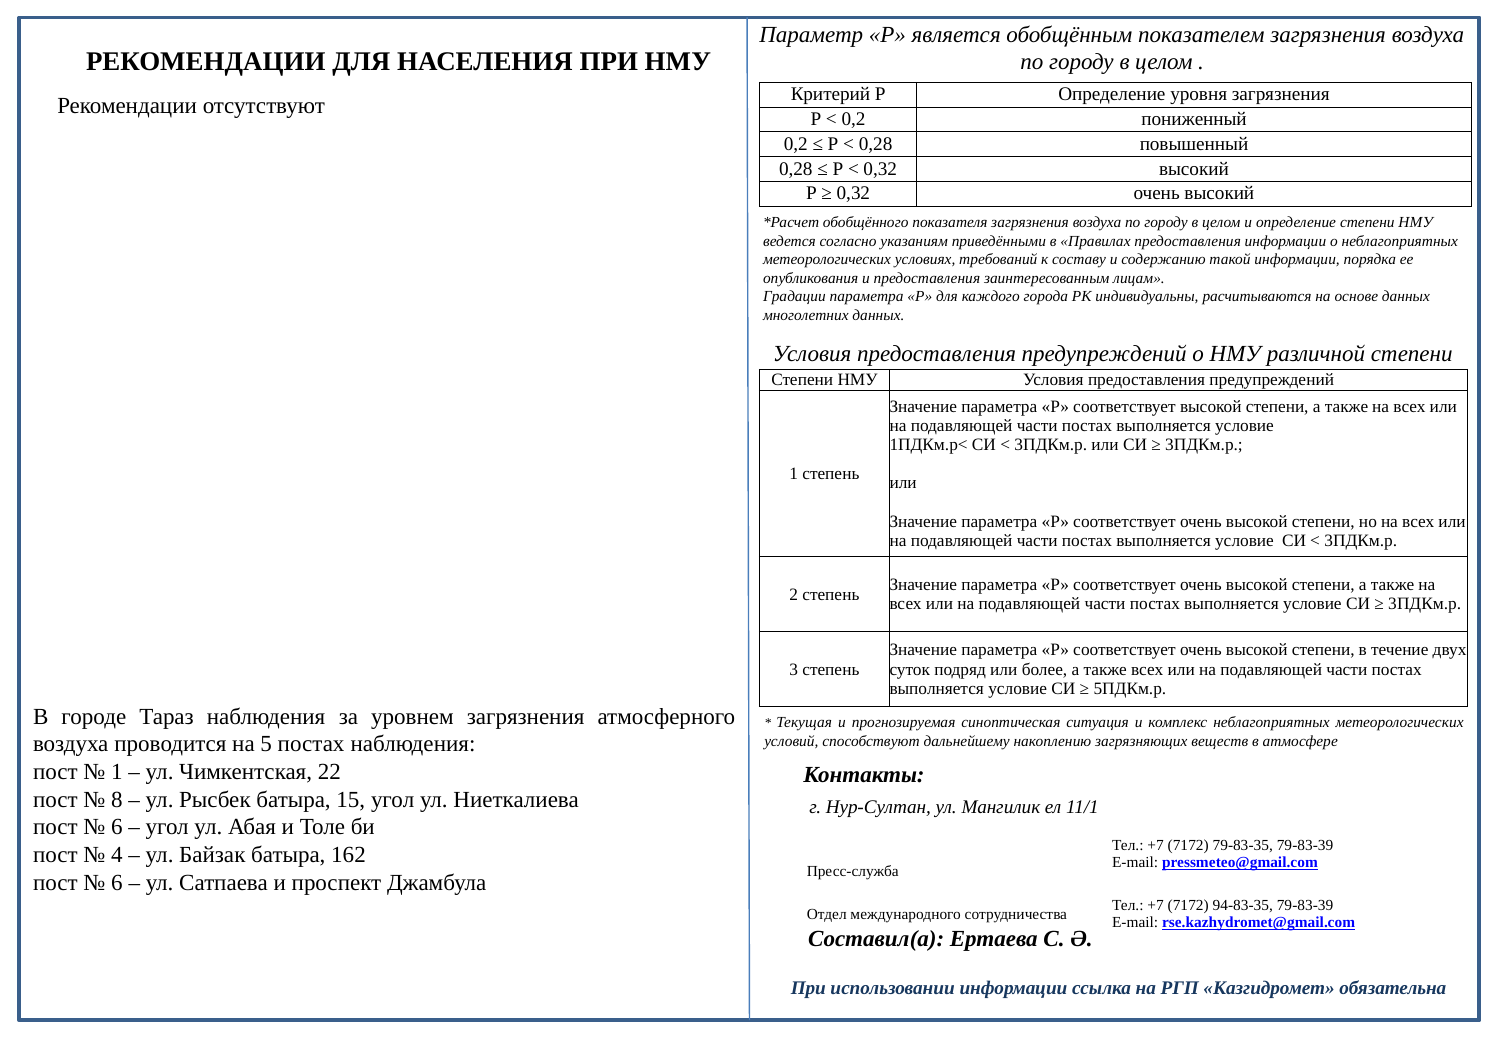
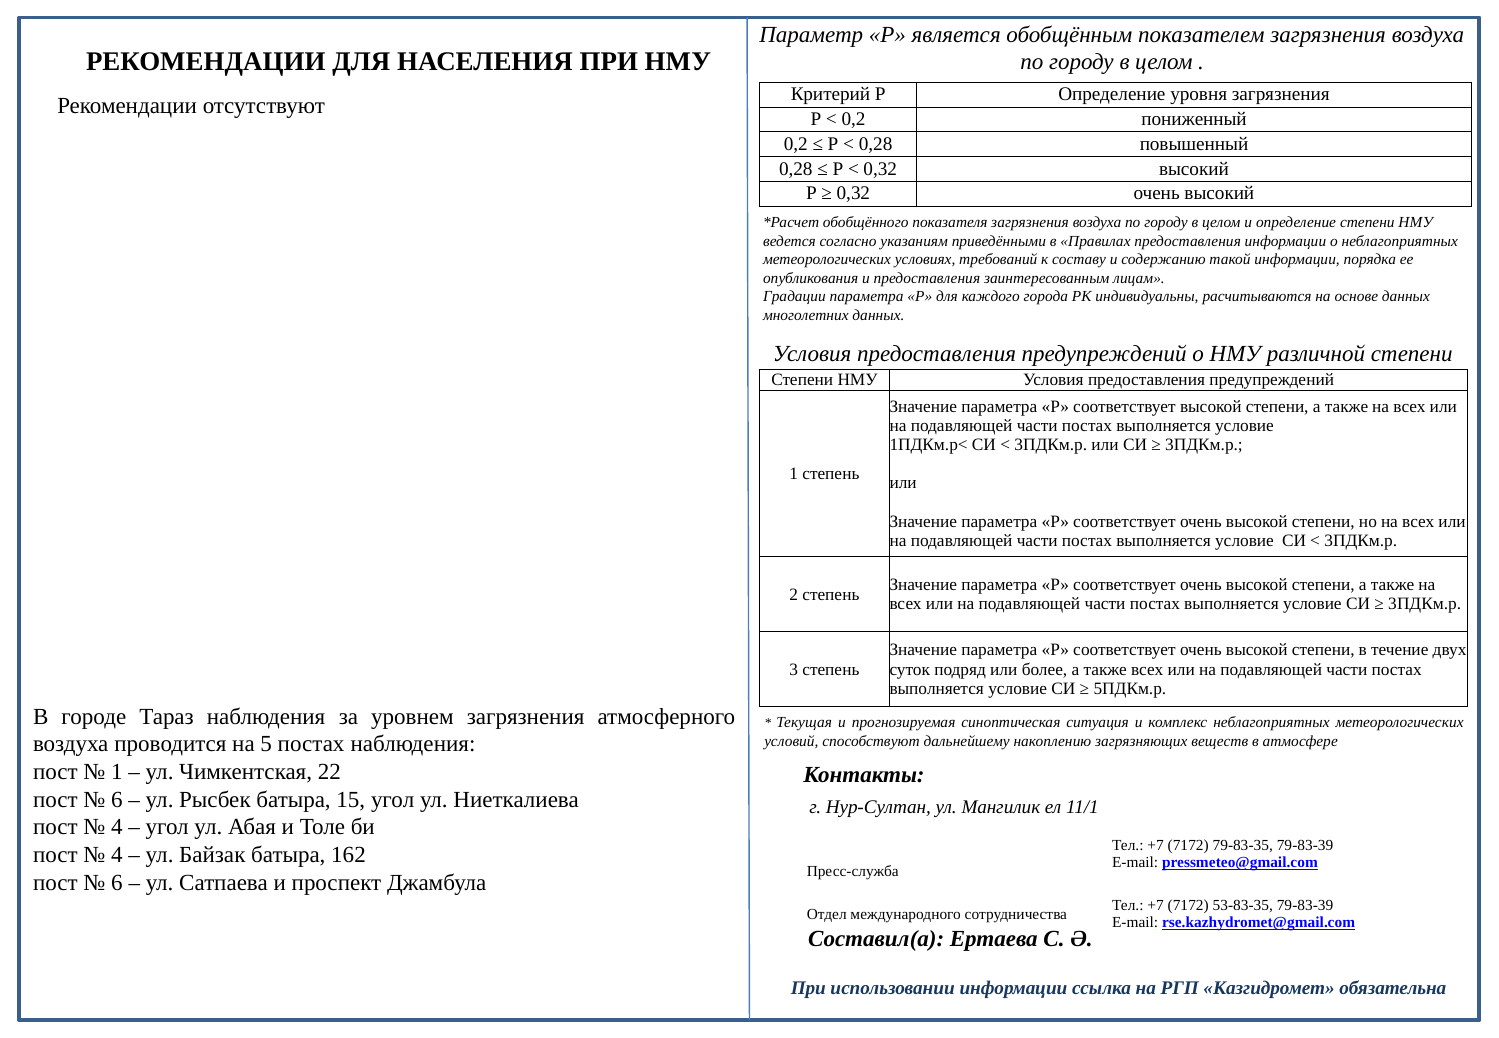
8 at (117, 799): 8 -> 6
6 at (117, 827): 6 -> 4
94-83-35: 94-83-35 -> 53-83-35
